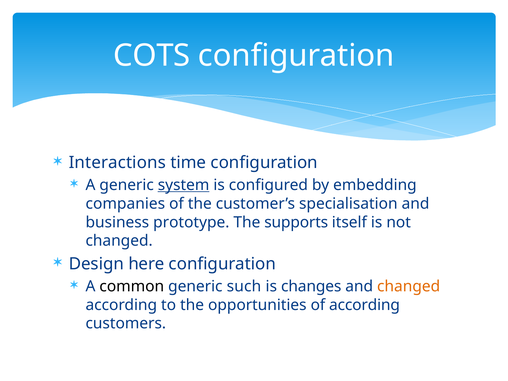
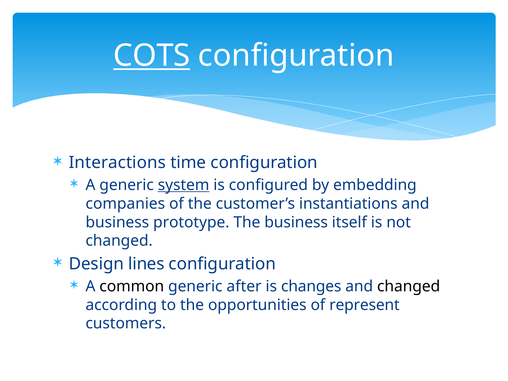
COTS underline: none -> present
specialisation: specialisation -> instantiations
The supports: supports -> business
here: here -> lines
such: such -> after
changed at (409, 286) colour: orange -> black
of according: according -> represent
